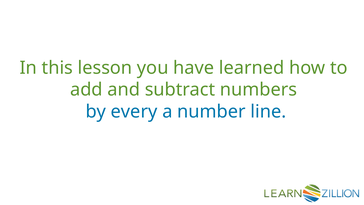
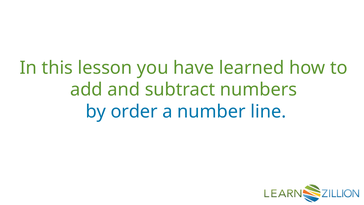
every: every -> order
